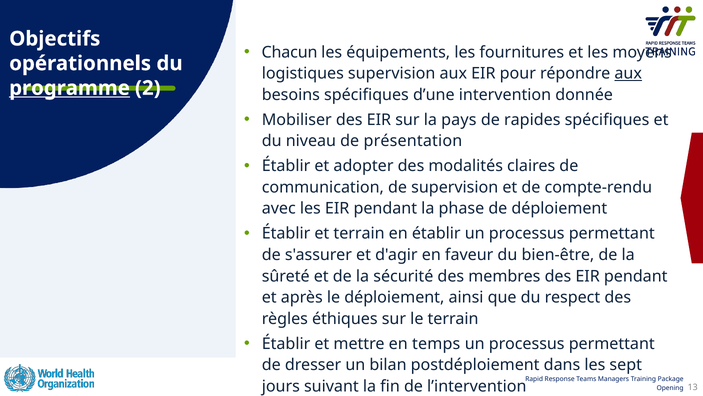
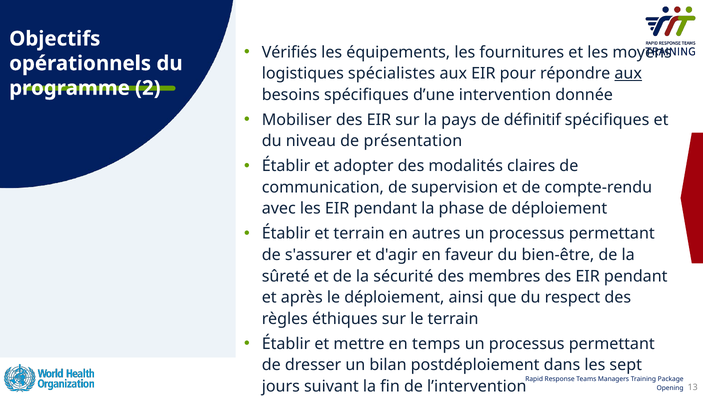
Chacun: Chacun -> Vérifiés
logistiques supervision: supervision -> spécialistes
programme underline: present -> none
rapides: rapides -> définitif
en établir: établir -> autres
